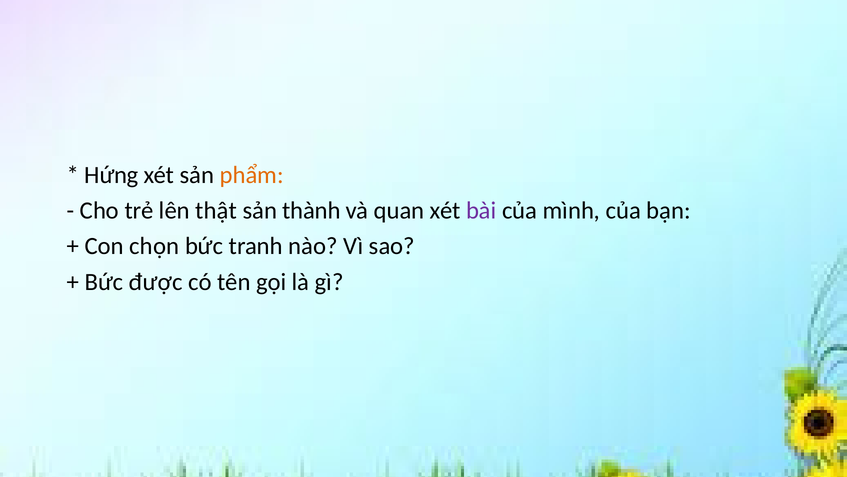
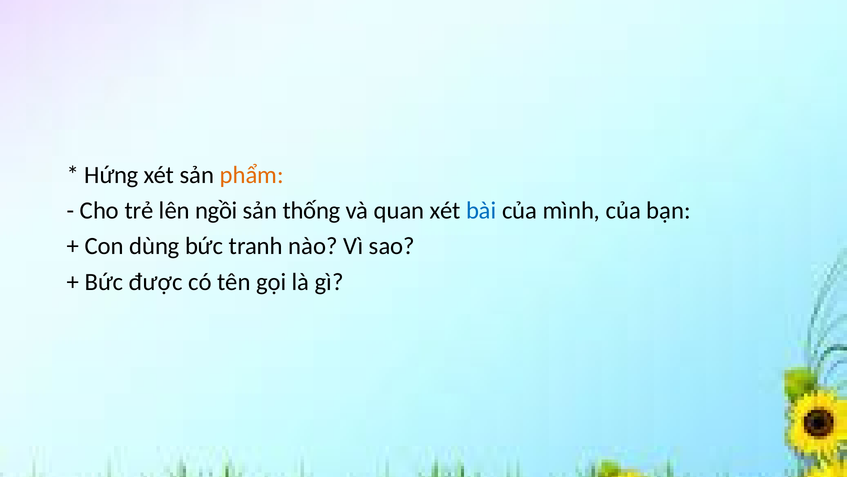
thật: thật -> ngồi
thành: thành -> thống
bài colour: purple -> blue
chọn: chọn -> dùng
